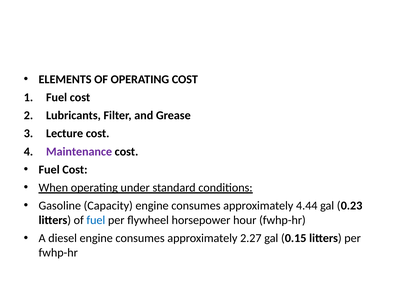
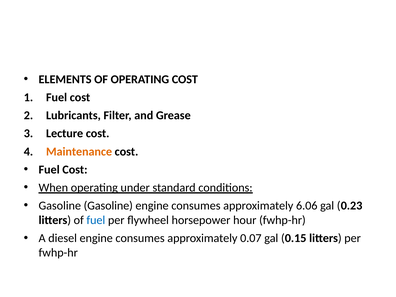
Maintenance colour: purple -> orange
Gasoline Capacity: Capacity -> Gasoline
4.44: 4.44 -> 6.06
2.27: 2.27 -> 0.07
